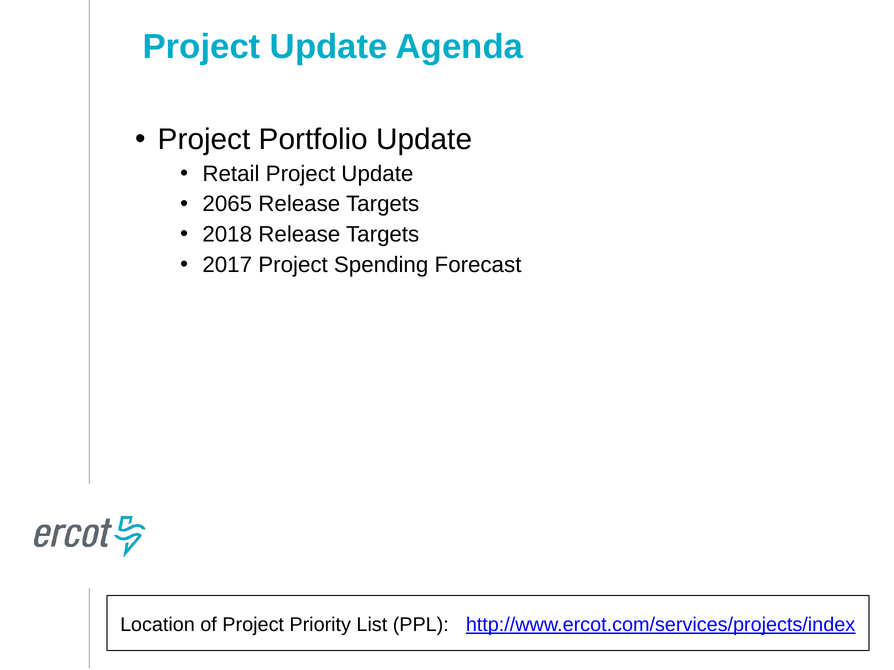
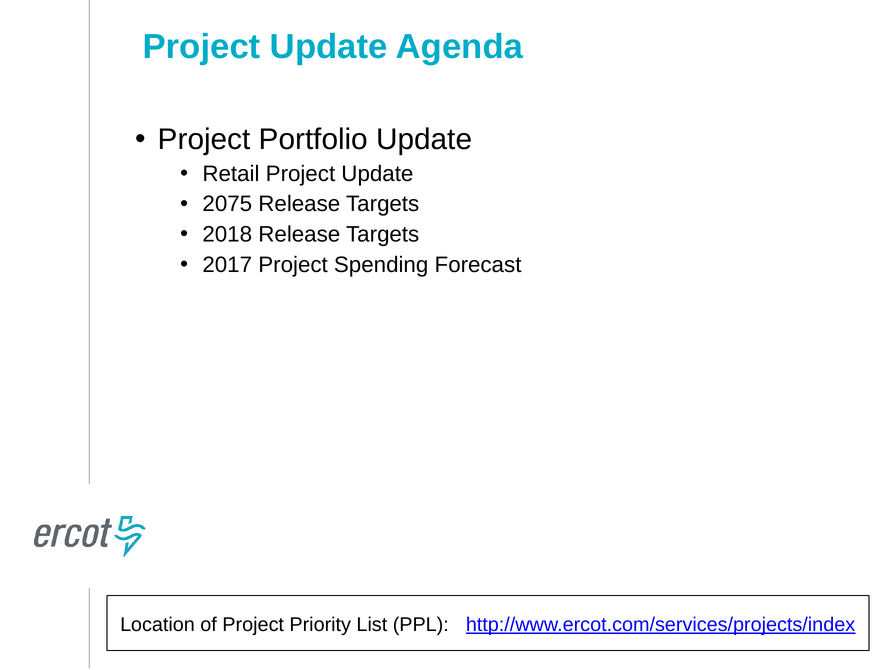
2065: 2065 -> 2075
